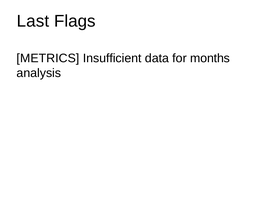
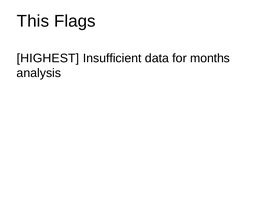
Last: Last -> This
METRICS: METRICS -> HIGHEST
